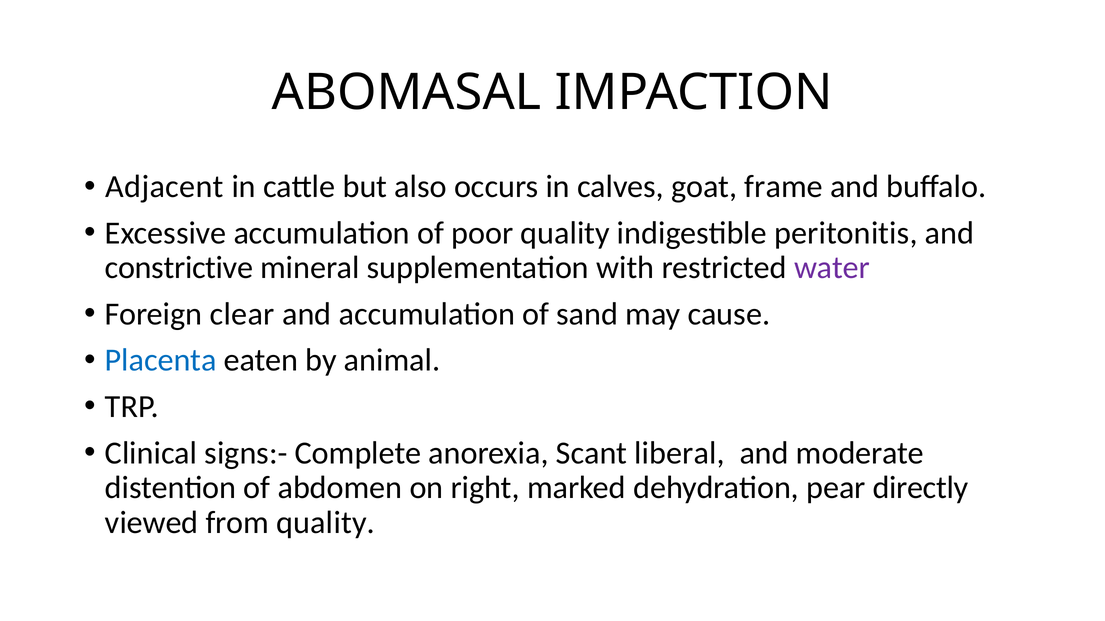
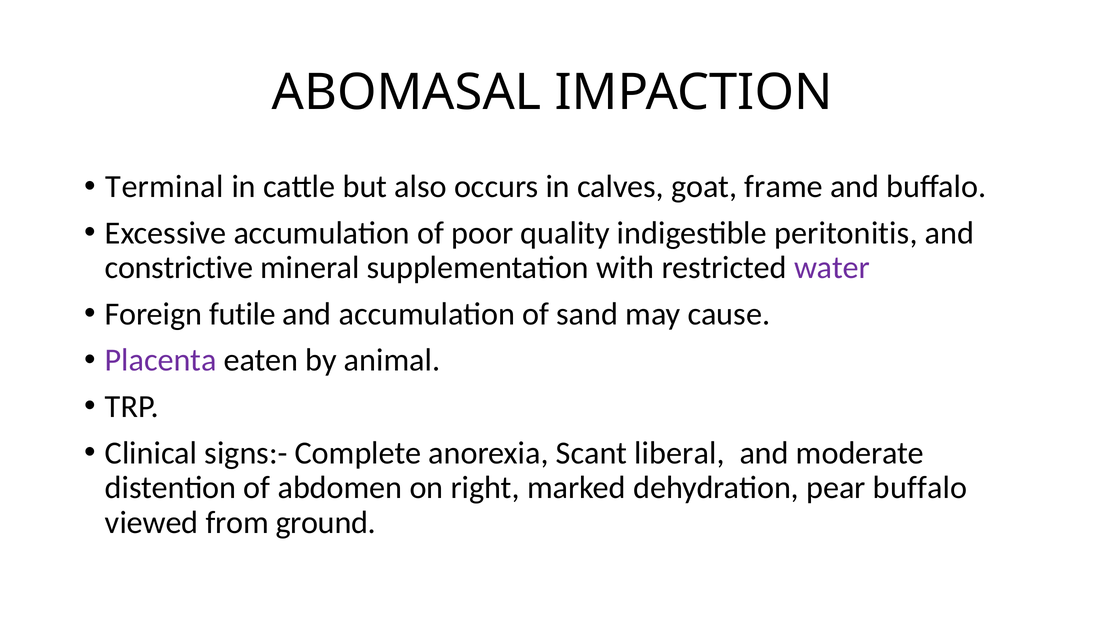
Adjacent: Adjacent -> Terminal
clear: clear -> futile
Placenta colour: blue -> purple
pear directly: directly -> buffalo
from quality: quality -> ground
